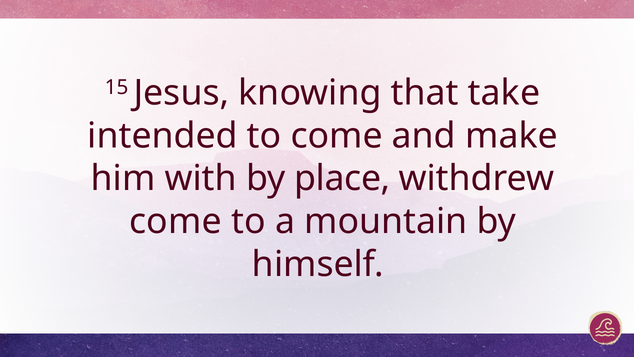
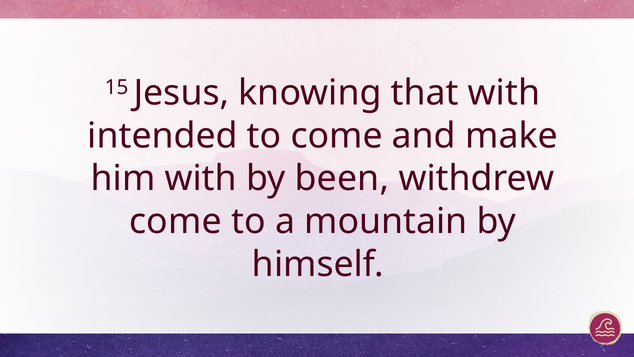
that take: take -> with
place: place -> been
